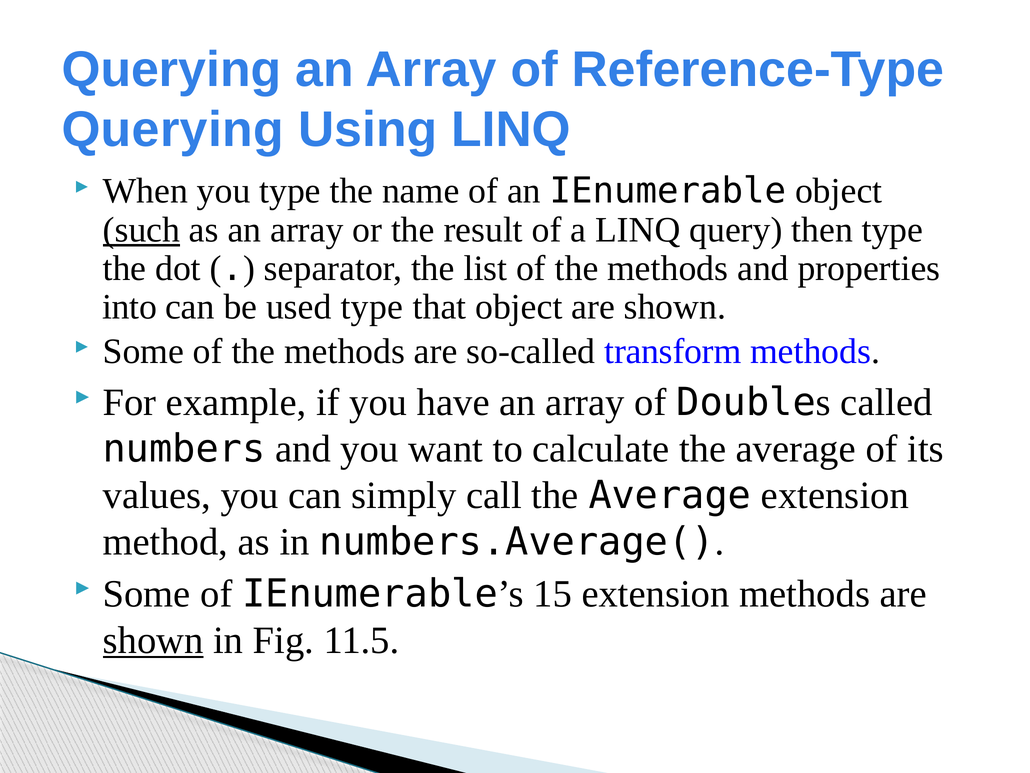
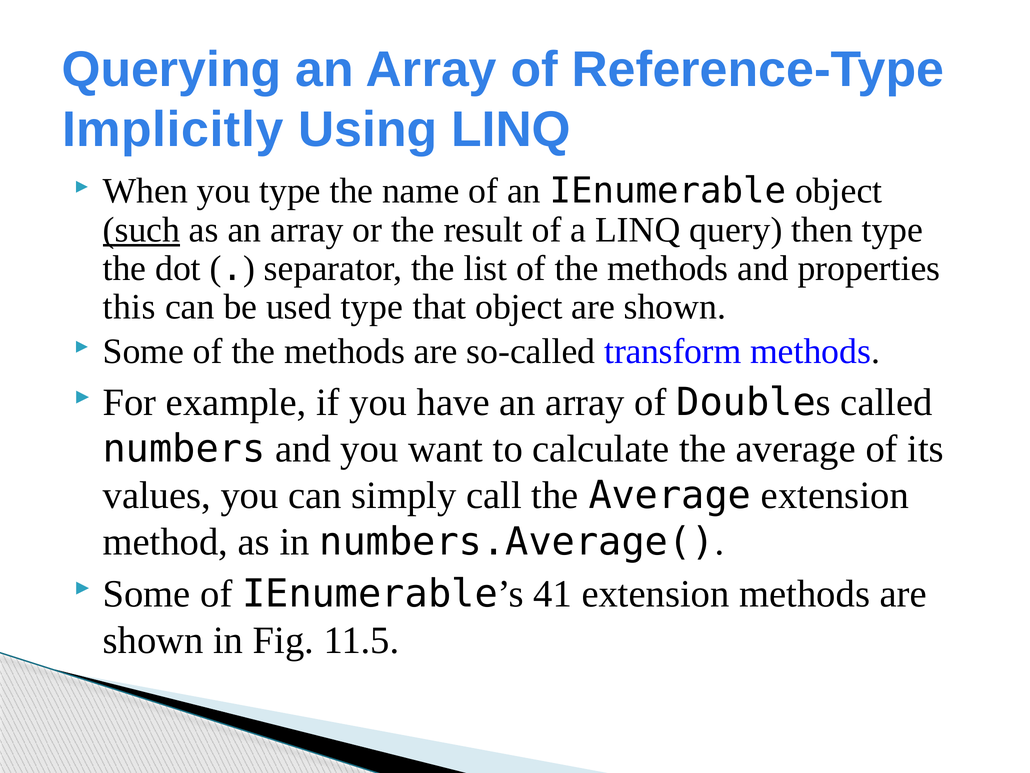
Querying at (173, 130): Querying -> Implicitly
into: into -> this
15: 15 -> 41
shown at (153, 640) underline: present -> none
